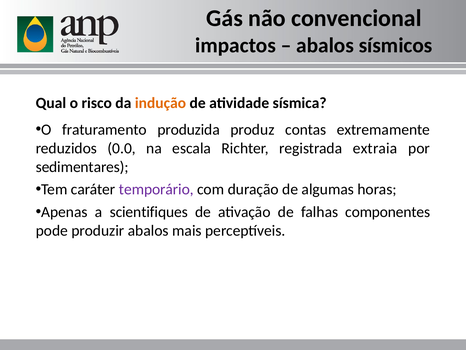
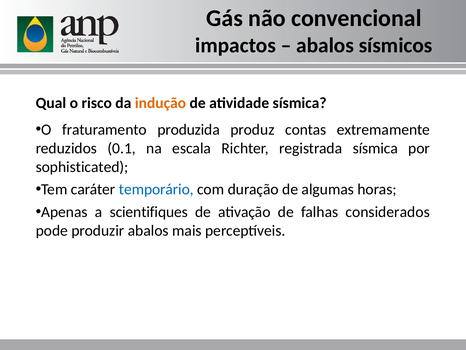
0.0: 0.0 -> 0.1
registrada extraia: extraia -> sísmica
sedimentares: sedimentares -> sophisticated
temporário colour: purple -> blue
componentes: componentes -> considerados
